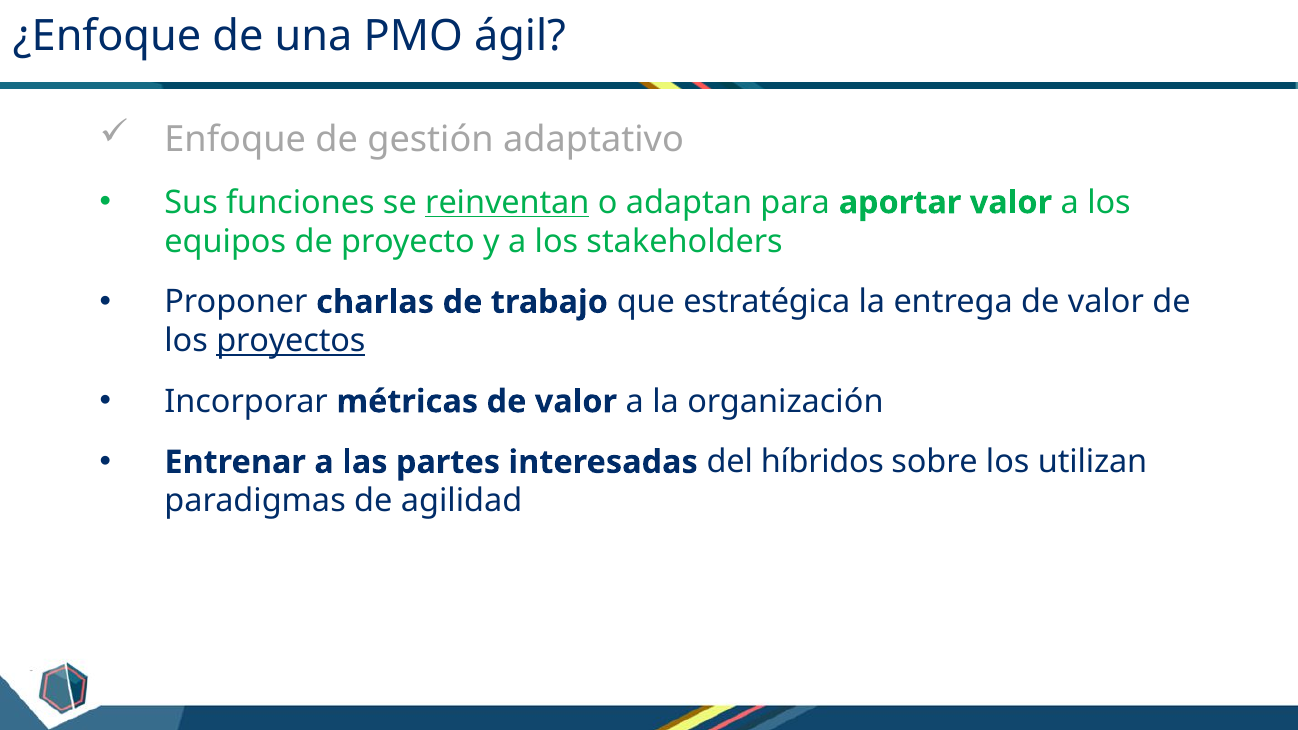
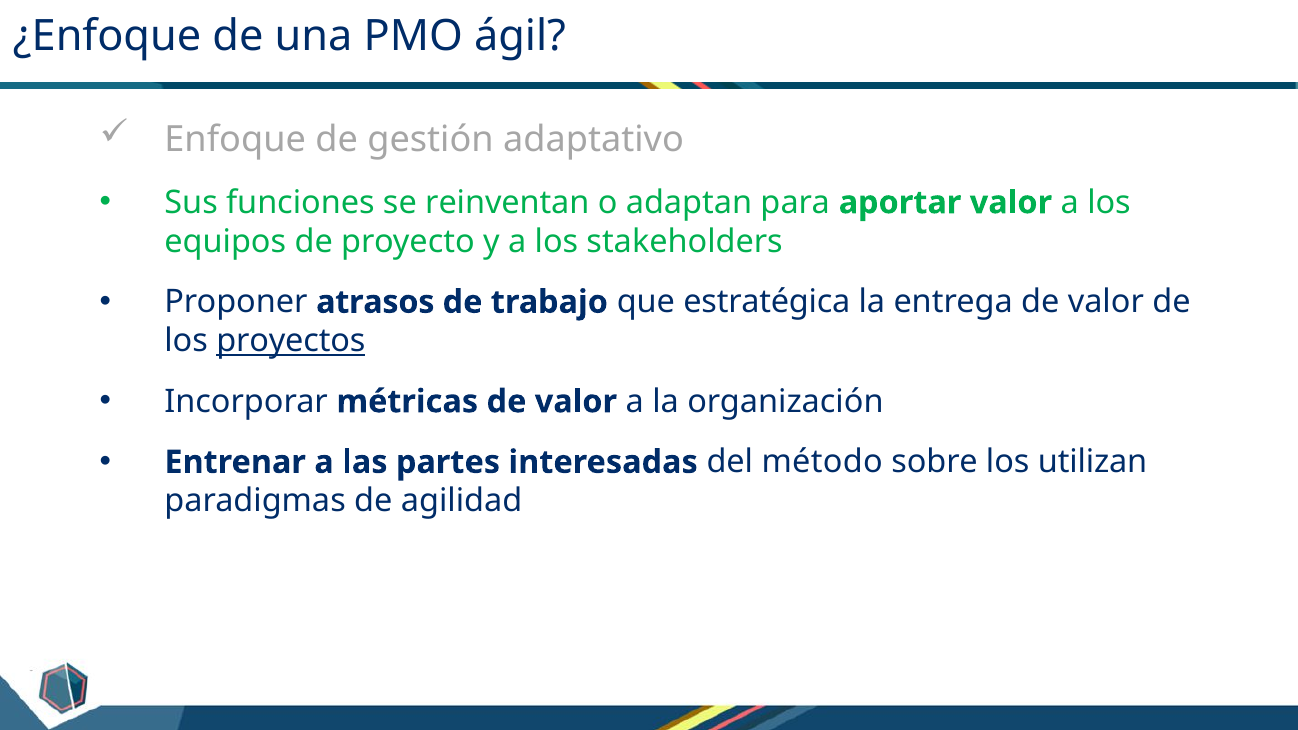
reinventan underline: present -> none
charlas: charlas -> atrasos
híbridos: híbridos -> método
